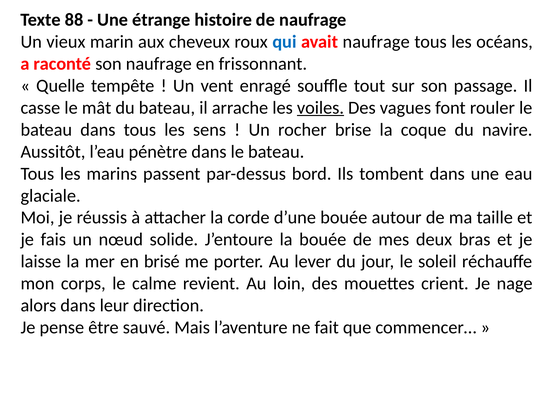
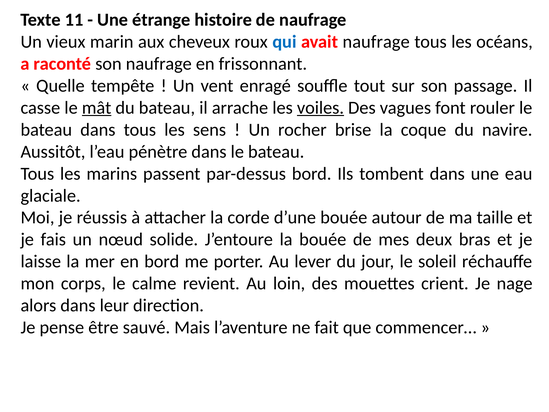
88: 88 -> 11
mât underline: none -> present
en brisé: brisé -> bord
